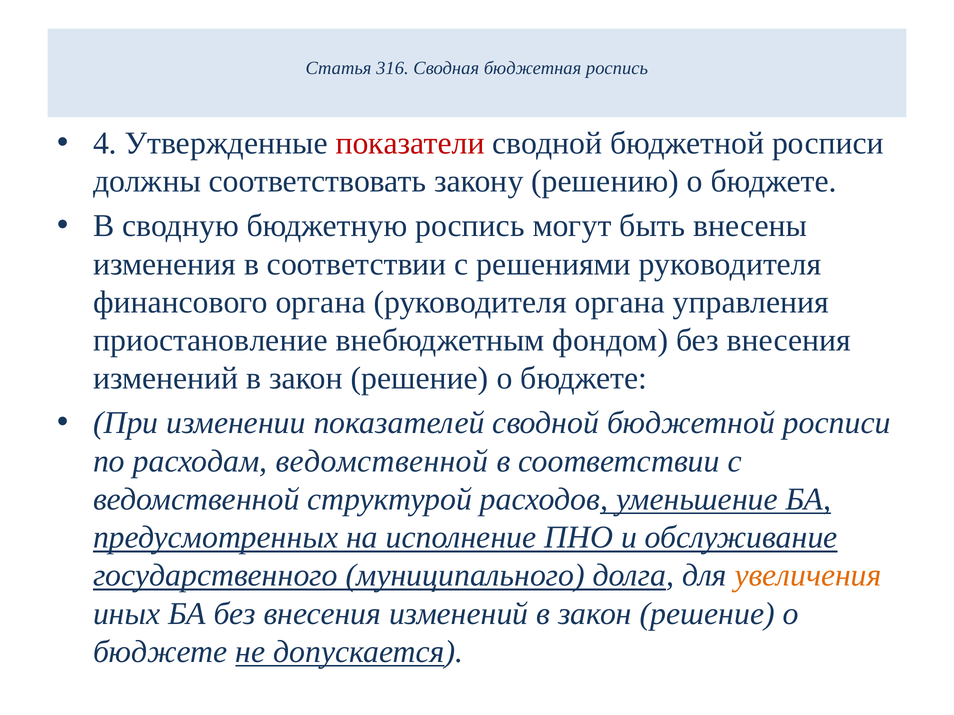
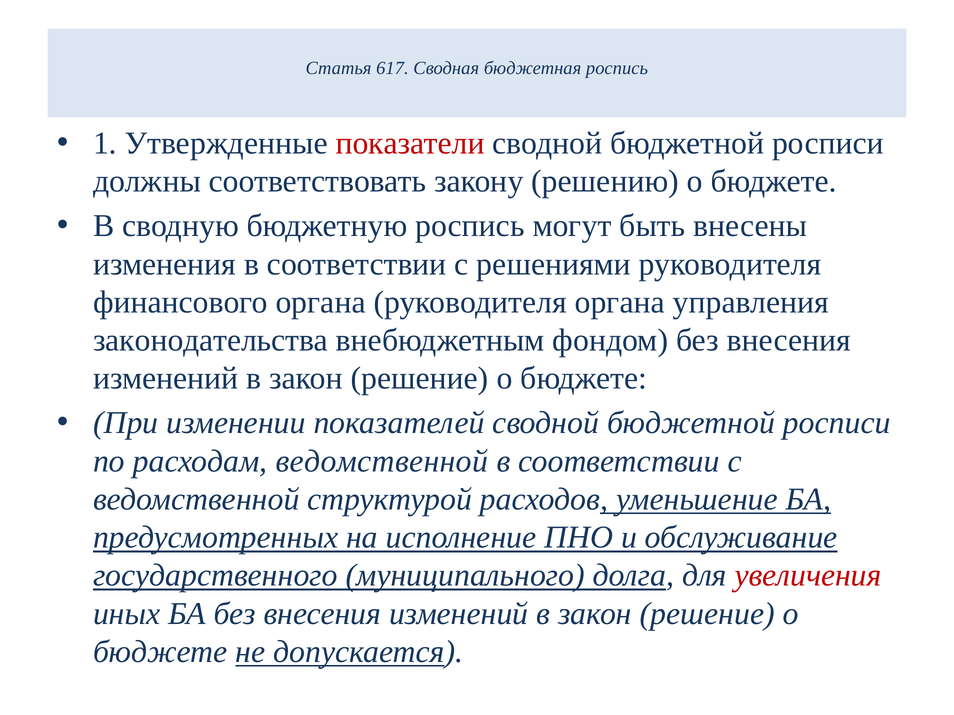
316: 316 -> 617
4: 4 -> 1
приостановление: приостановление -> законодательства
увеличения colour: orange -> red
